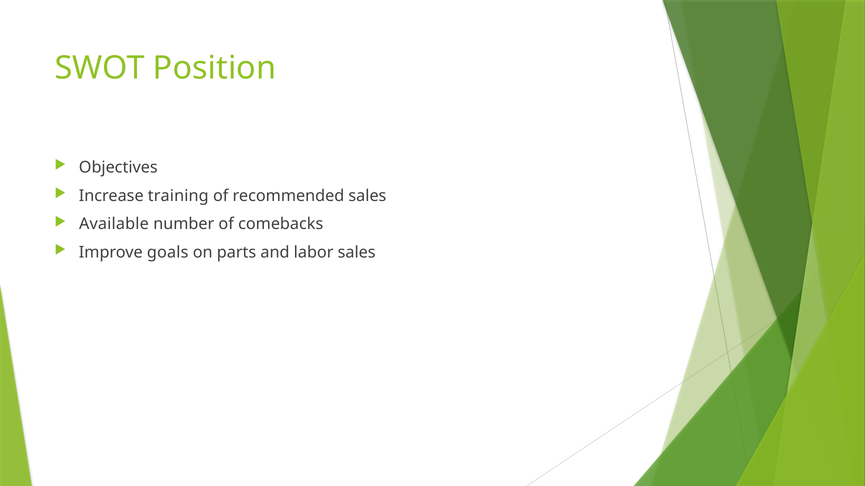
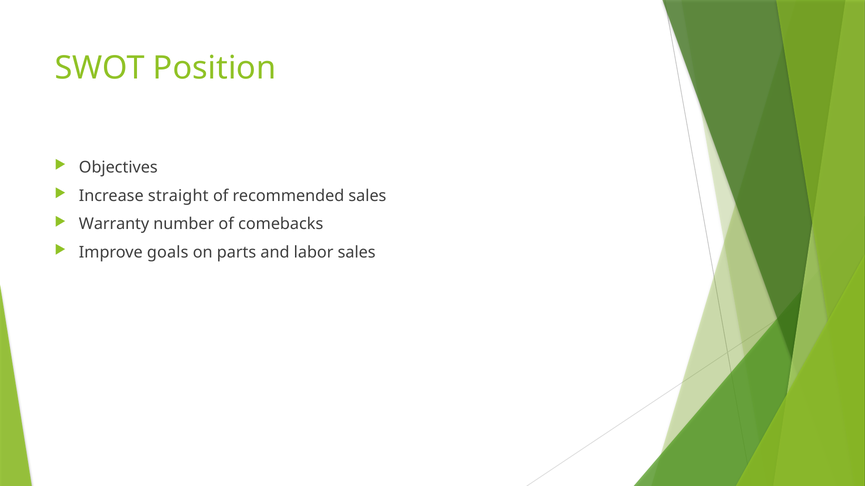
training: training -> straight
Available: Available -> Warranty
